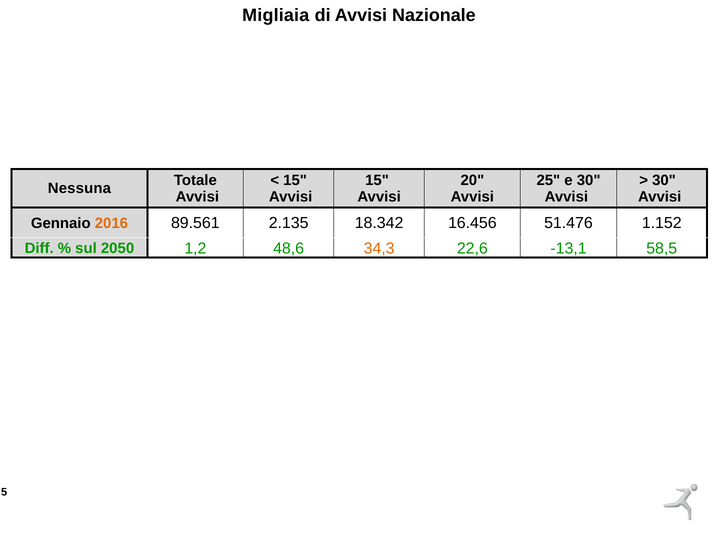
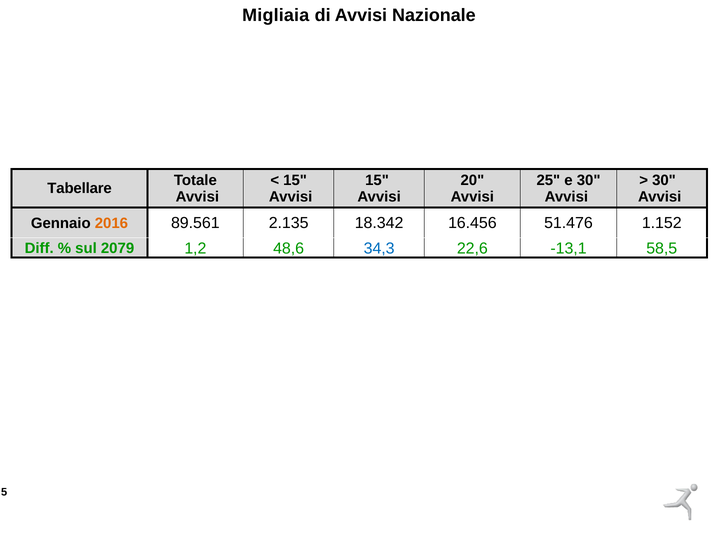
Nessuna: Nessuna -> Tabellare
2050: 2050 -> 2079
34,3 colour: orange -> blue
